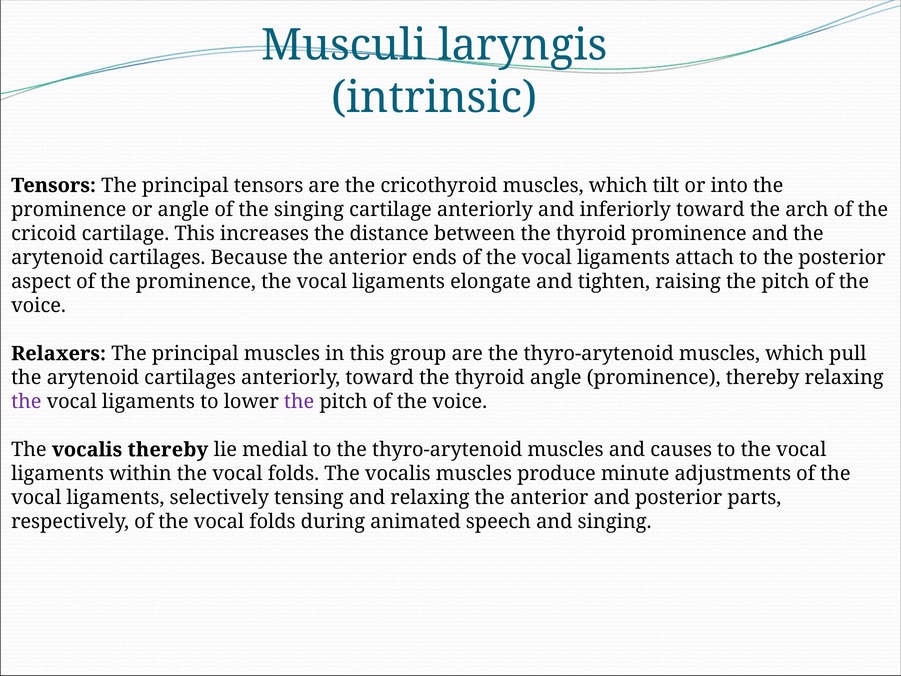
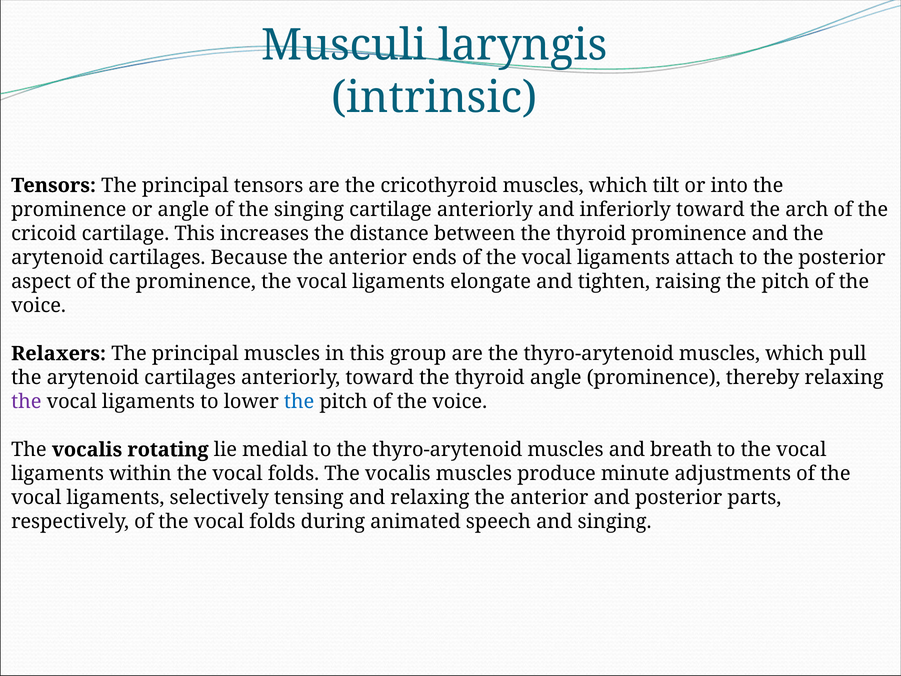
the at (299, 402) colour: purple -> blue
vocalis thereby: thereby -> rotating
causes: causes -> breath
